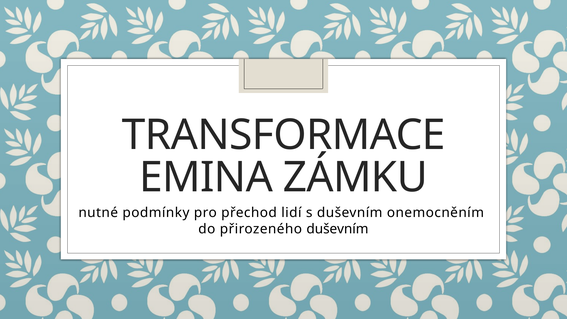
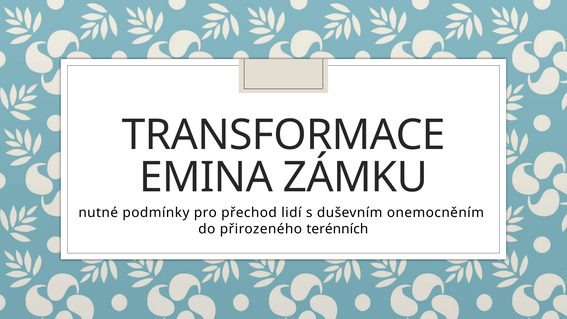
přirozeného duševním: duševním -> terénních
